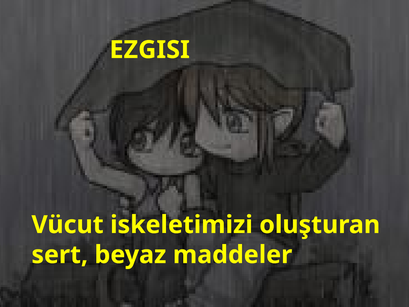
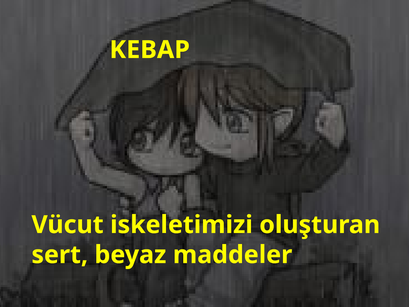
EZGISI: EZGISI -> KEBAP
